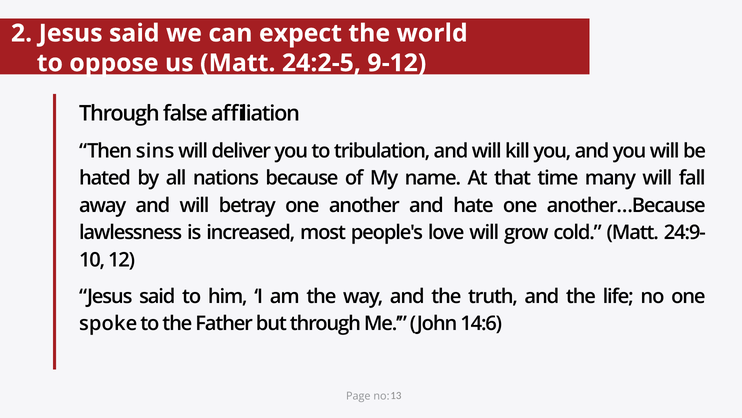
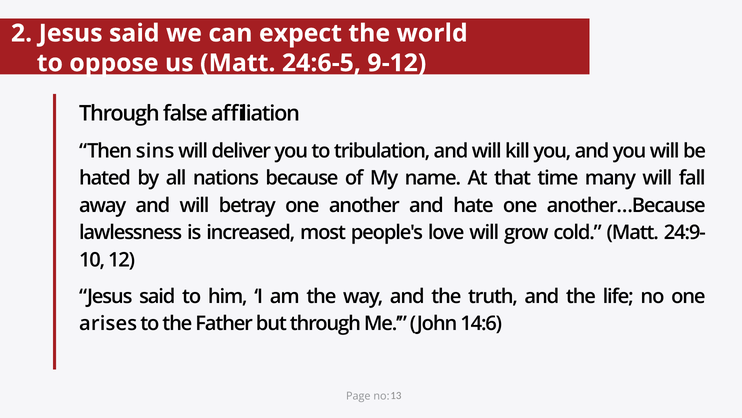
24:2-5: 24:2-5 -> 24:6-5
spoke: spoke -> arises
